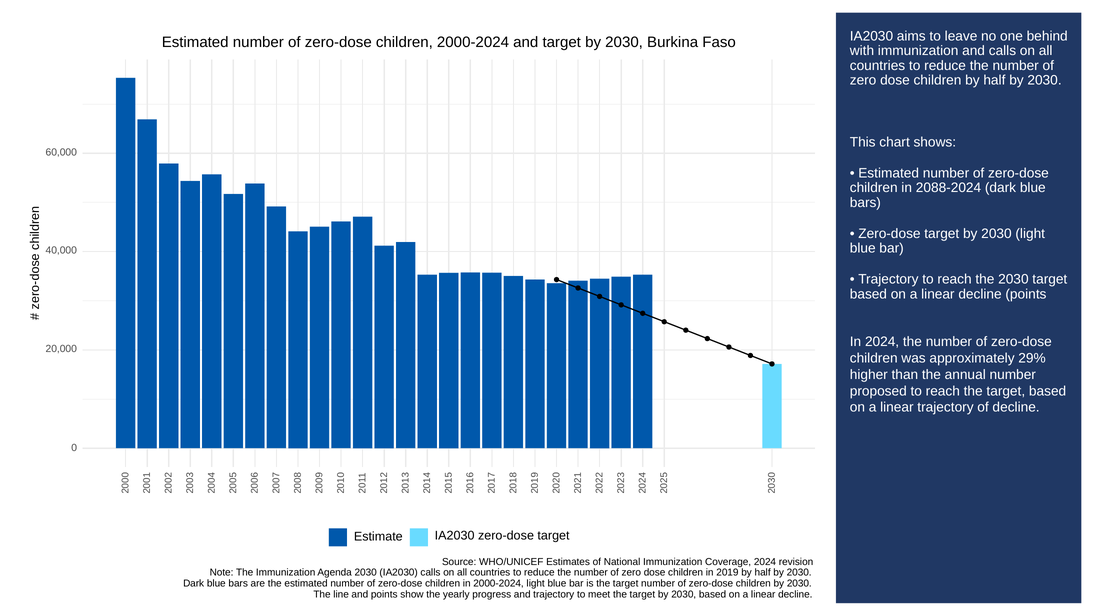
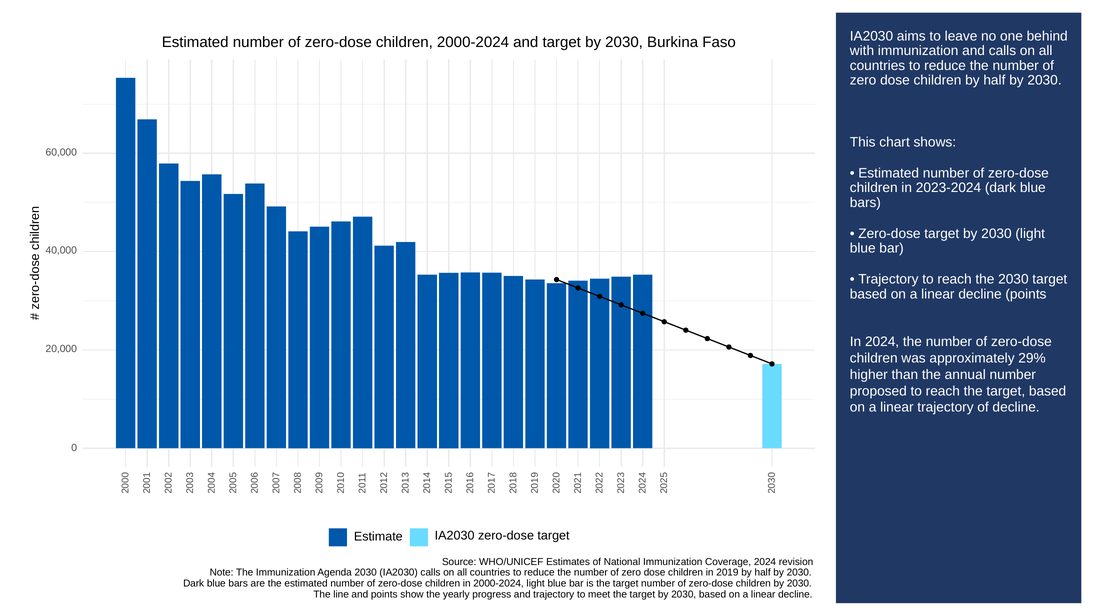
2088-2024: 2088-2024 -> 2023-2024
